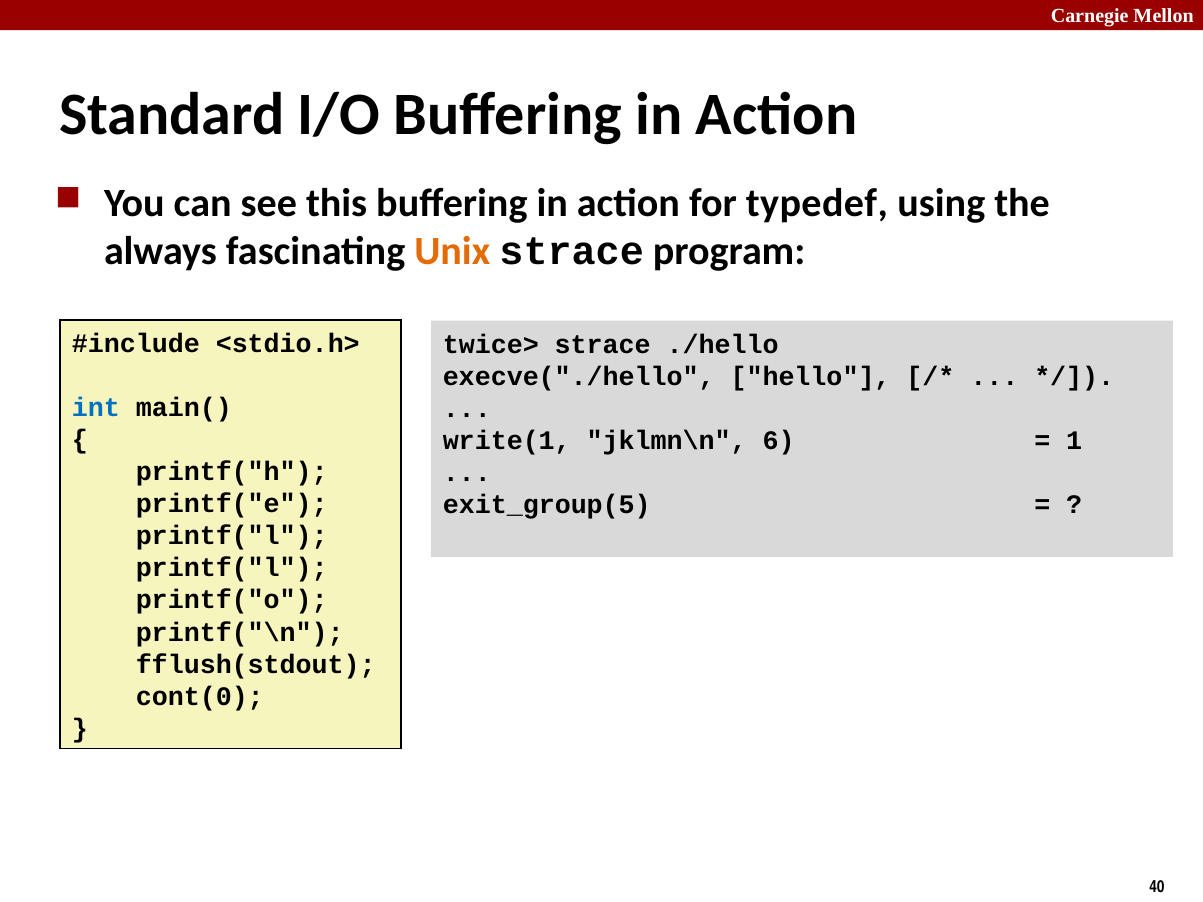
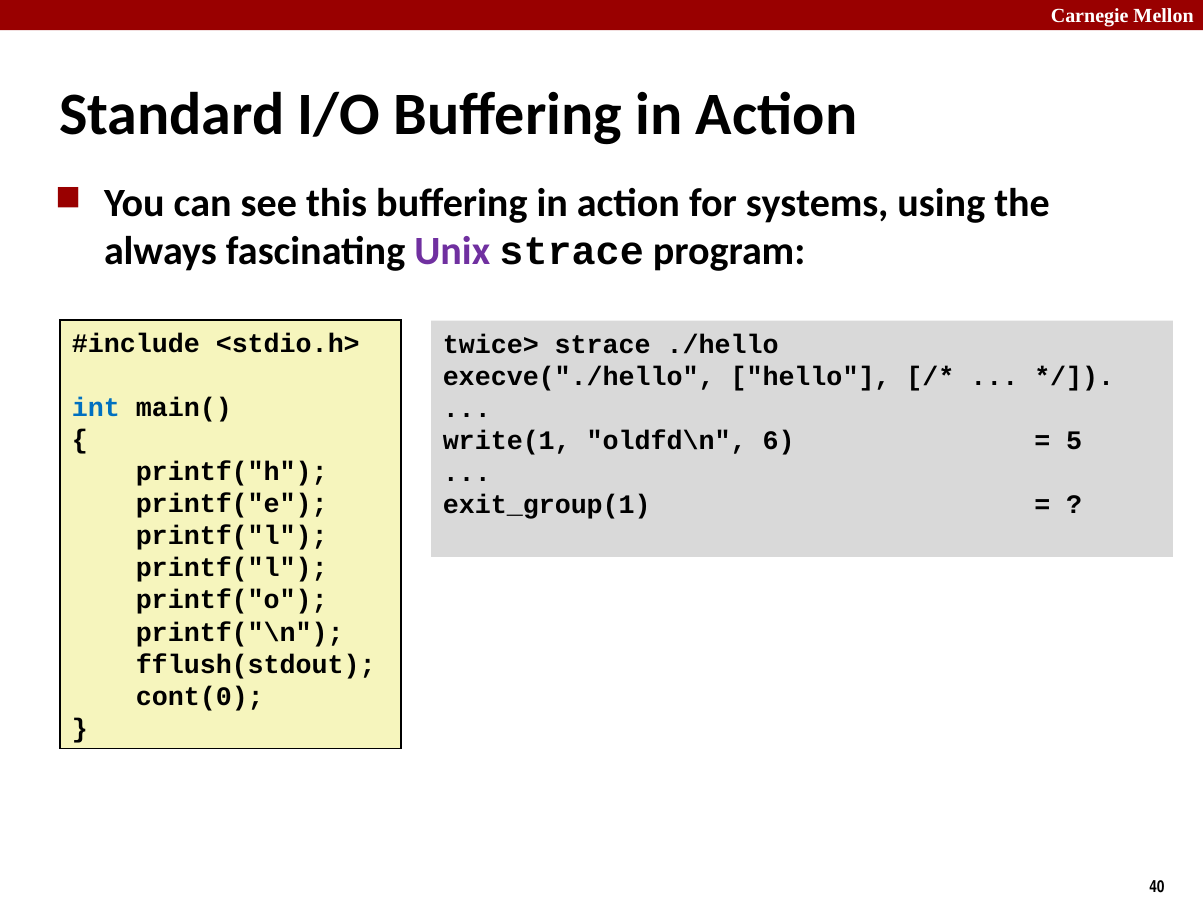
typedef: typedef -> systems
Unix colour: orange -> purple
jklmn\n: jklmn\n -> oldfd\n
1: 1 -> 5
exit_group(5: exit_group(5 -> exit_group(1
